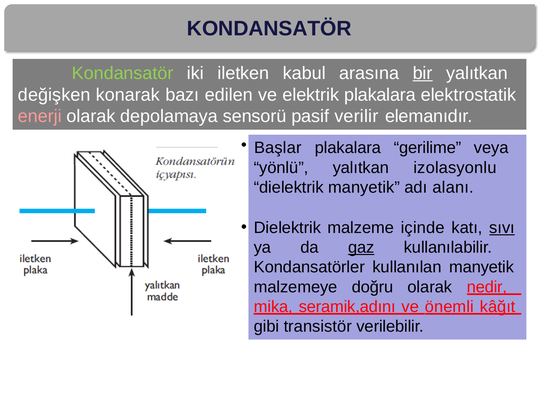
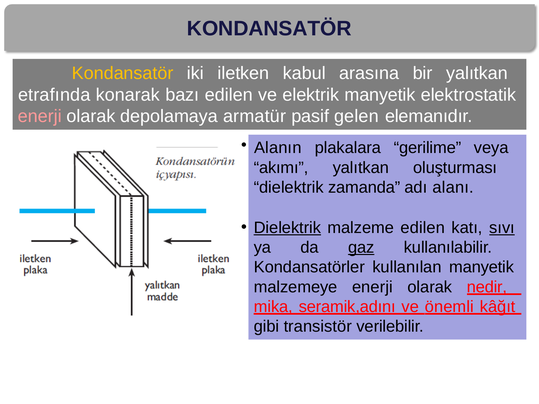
Kondansatör at (123, 73) colour: light green -> yellow
bir underline: present -> none
değişken: değişken -> etrafında
elektrik plakalara: plakalara -> manyetik
sensorü: sensorü -> armatür
verilir: verilir -> gelen
Başlar: Başlar -> Alanın
yönlü: yönlü -> akımı
izolasyonlu: izolasyonlu -> oluşturması
dielektrik manyetik: manyetik -> zamanda
Dielektrik at (287, 228) underline: none -> present
malzeme içinde: içinde -> edilen
malzemeye doğru: doğru -> enerji
